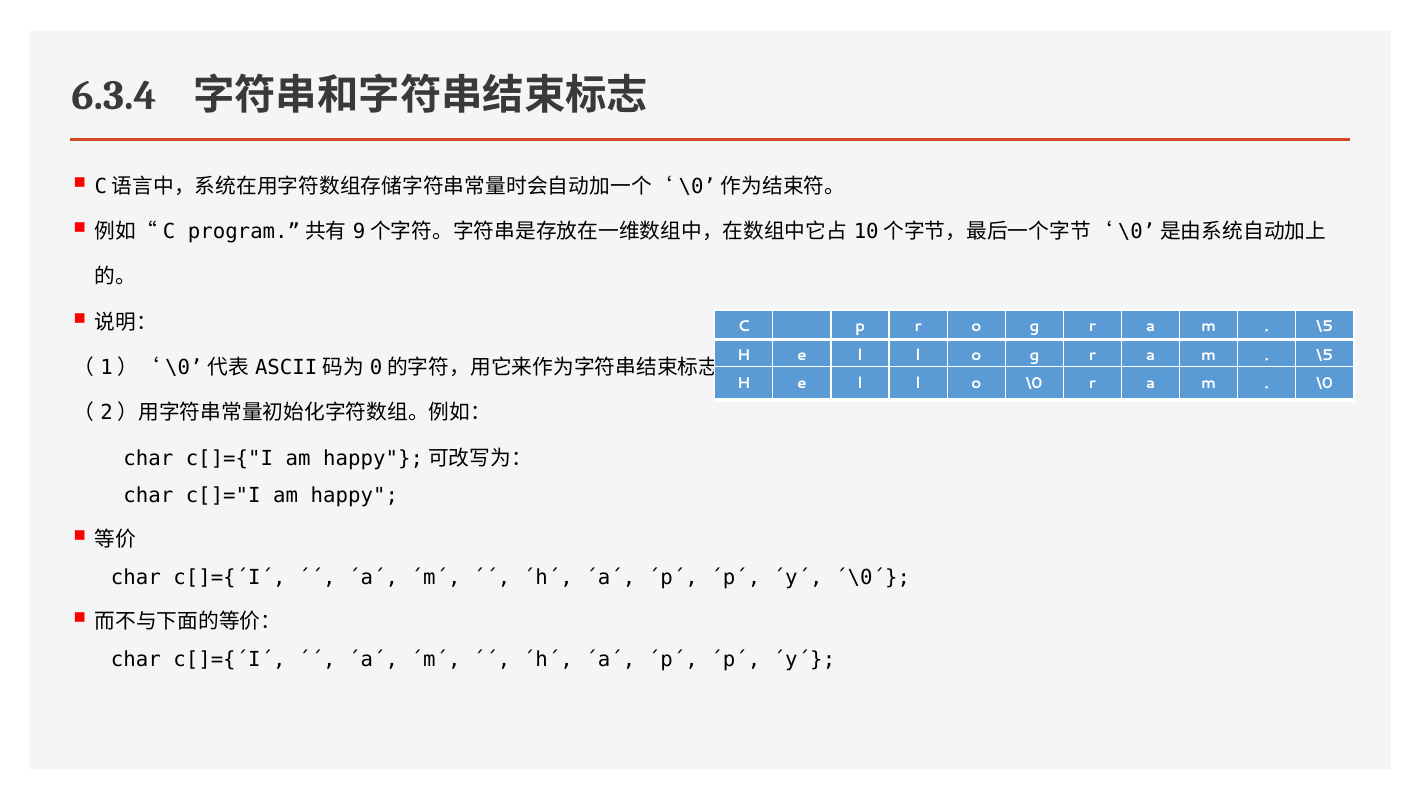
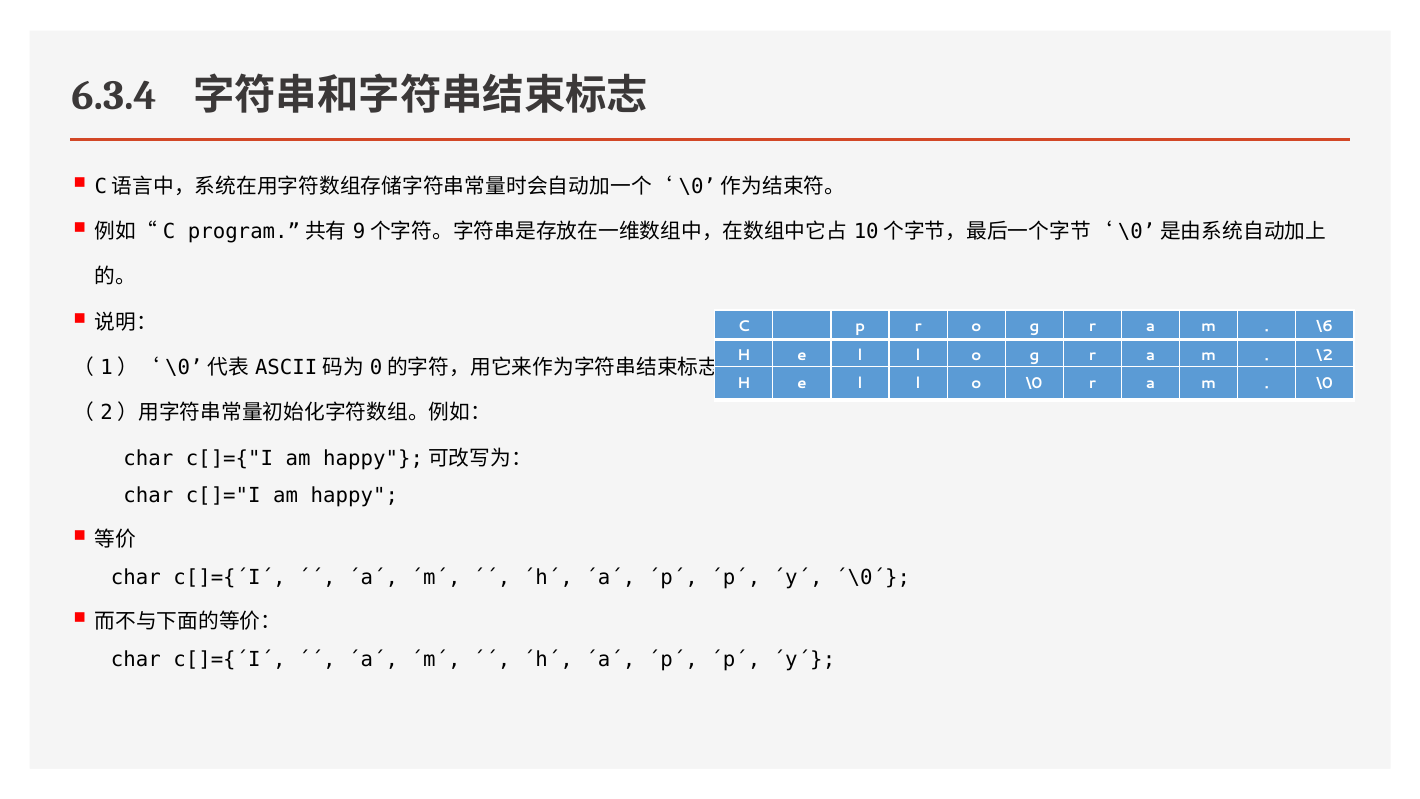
\5 at (1325, 326): \5 -> \6
\5 at (1325, 356): \5 -> \2
